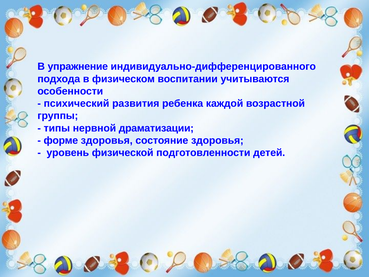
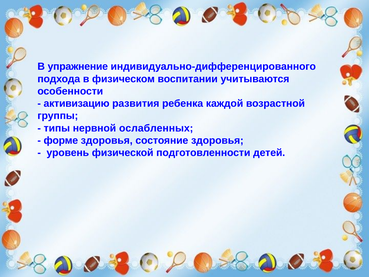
психический: психический -> активизацию
драматизации: драматизации -> ослабленных
